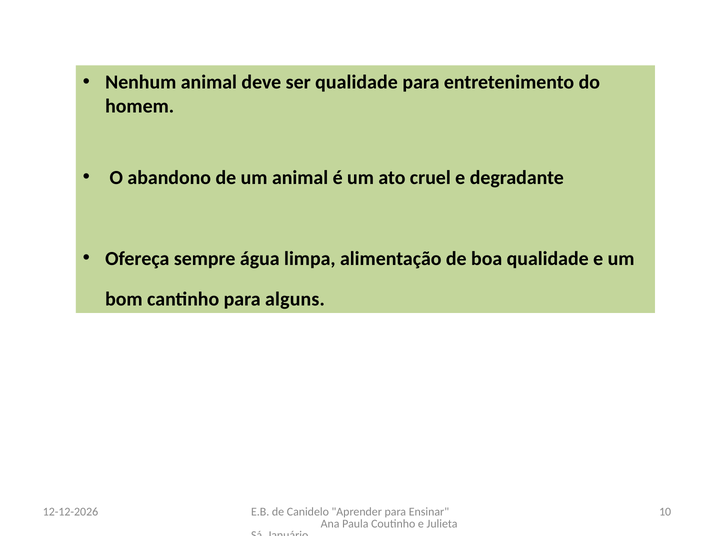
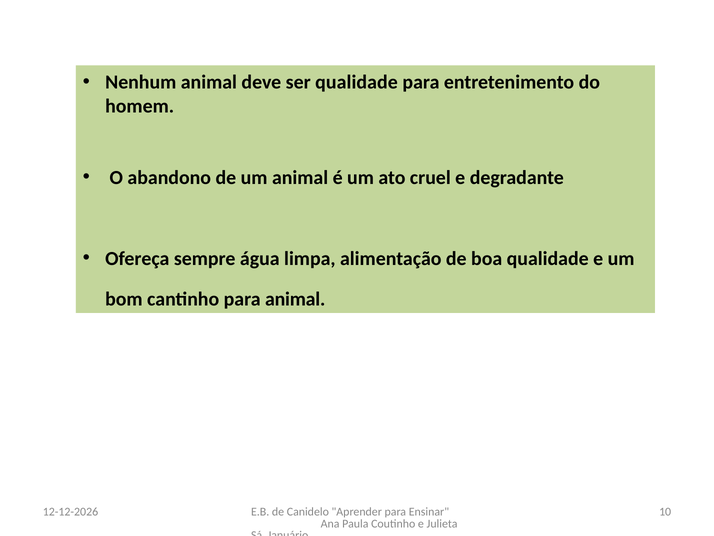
para alguns: alguns -> animal
